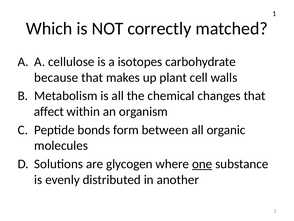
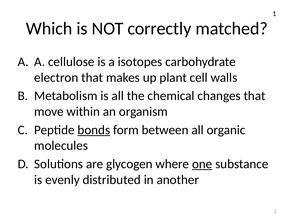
because: because -> electron
affect: affect -> move
bonds underline: none -> present
